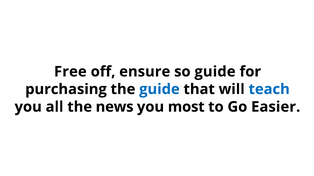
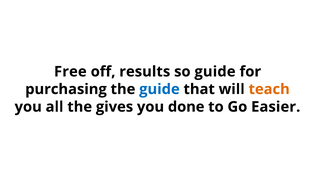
ensure: ensure -> results
teach colour: blue -> orange
news: news -> gives
most: most -> done
